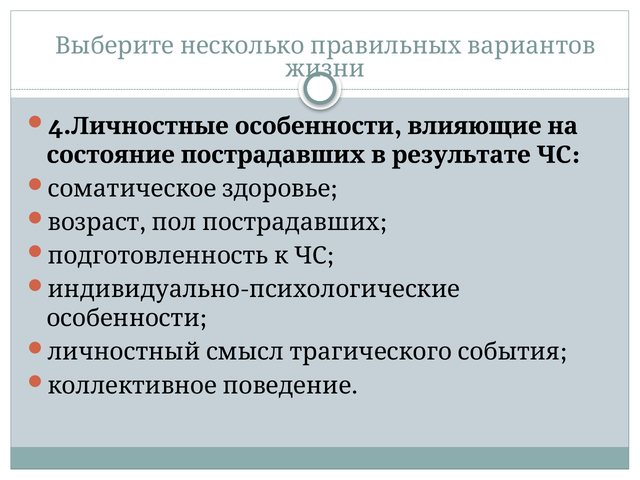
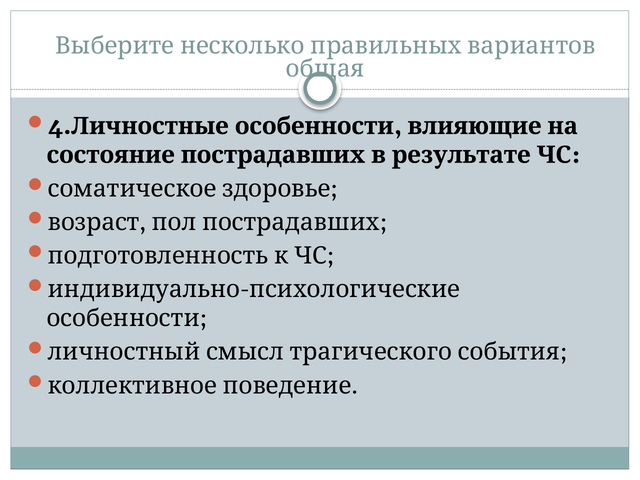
жизни: жизни -> общая
